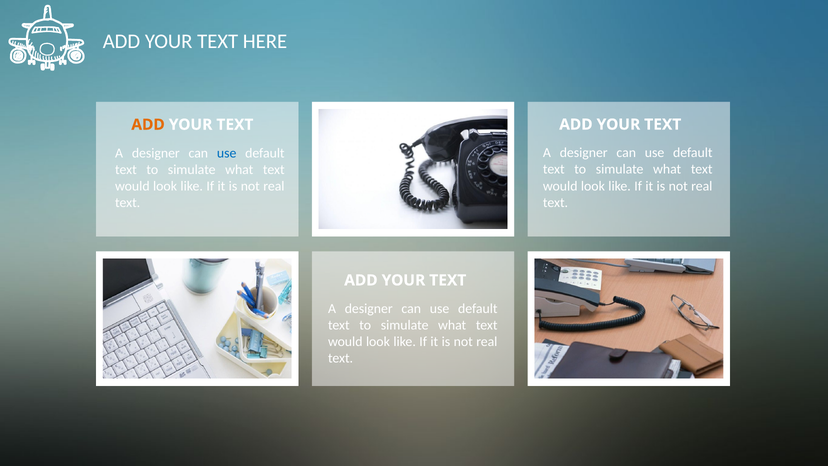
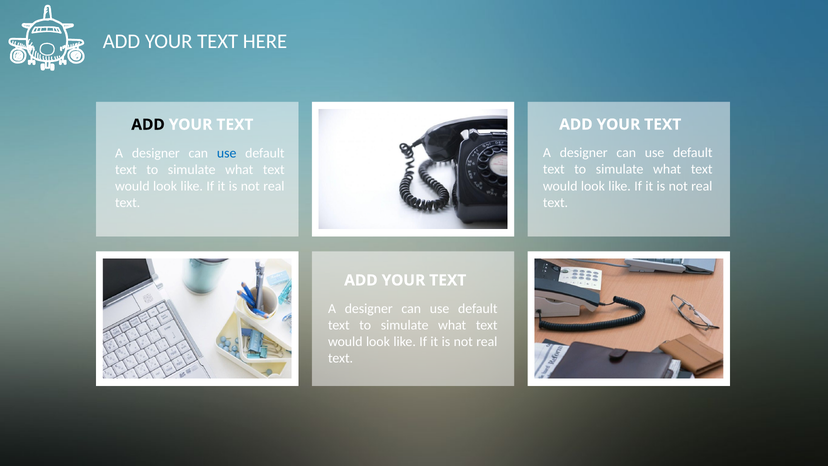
ADD at (148, 125) colour: orange -> black
